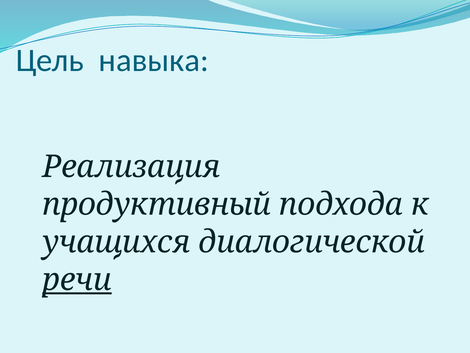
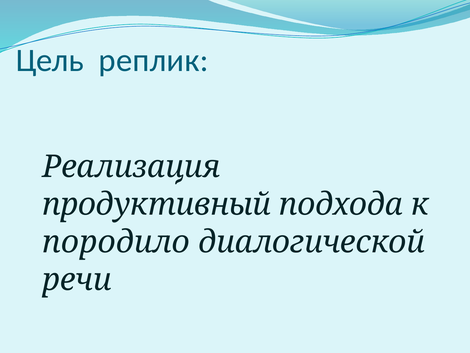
навыка: навыка -> реплик
учащихся: учащихся -> породило
речи underline: present -> none
